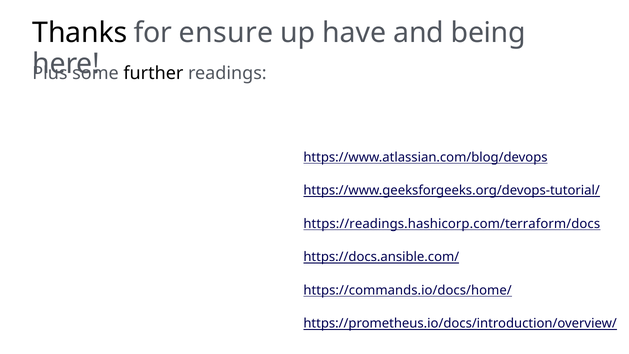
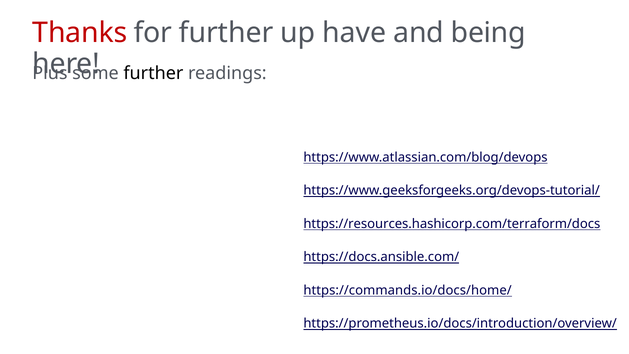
Thanks colour: black -> red
for ensure: ensure -> further
https://readings.hashicorp.com/terraform/docs: https://readings.hashicorp.com/terraform/docs -> https://resources.hashicorp.com/terraform/docs
